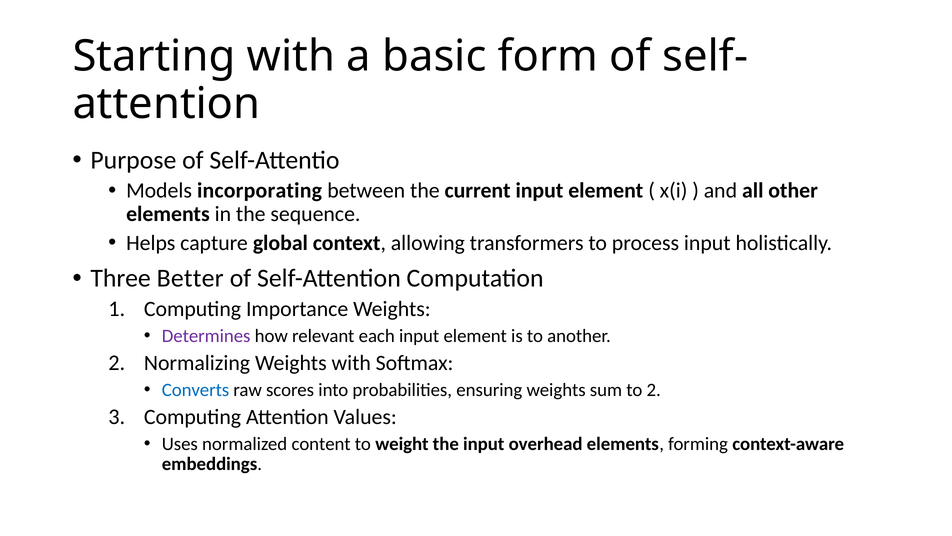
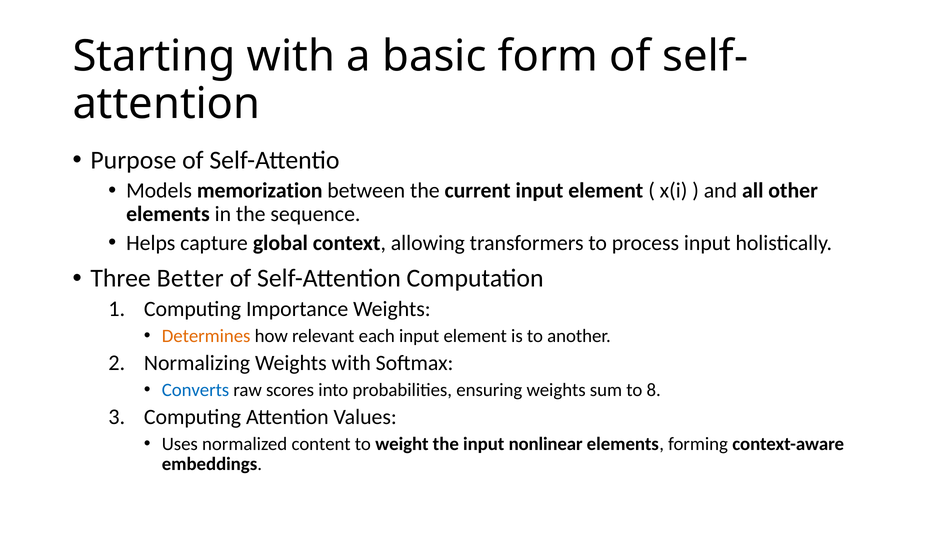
incorporating: incorporating -> memorization
Determines colour: purple -> orange
to 2: 2 -> 8
overhead: overhead -> nonlinear
